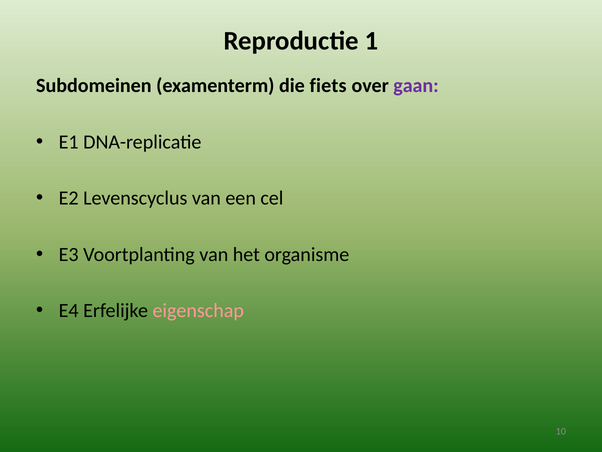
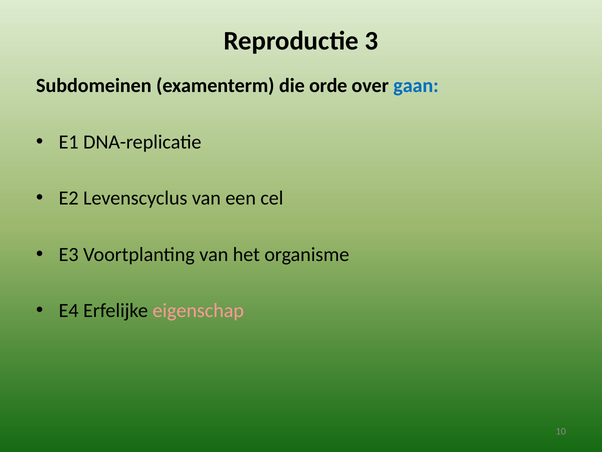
1: 1 -> 3
fiets: fiets -> orde
gaan colour: purple -> blue
